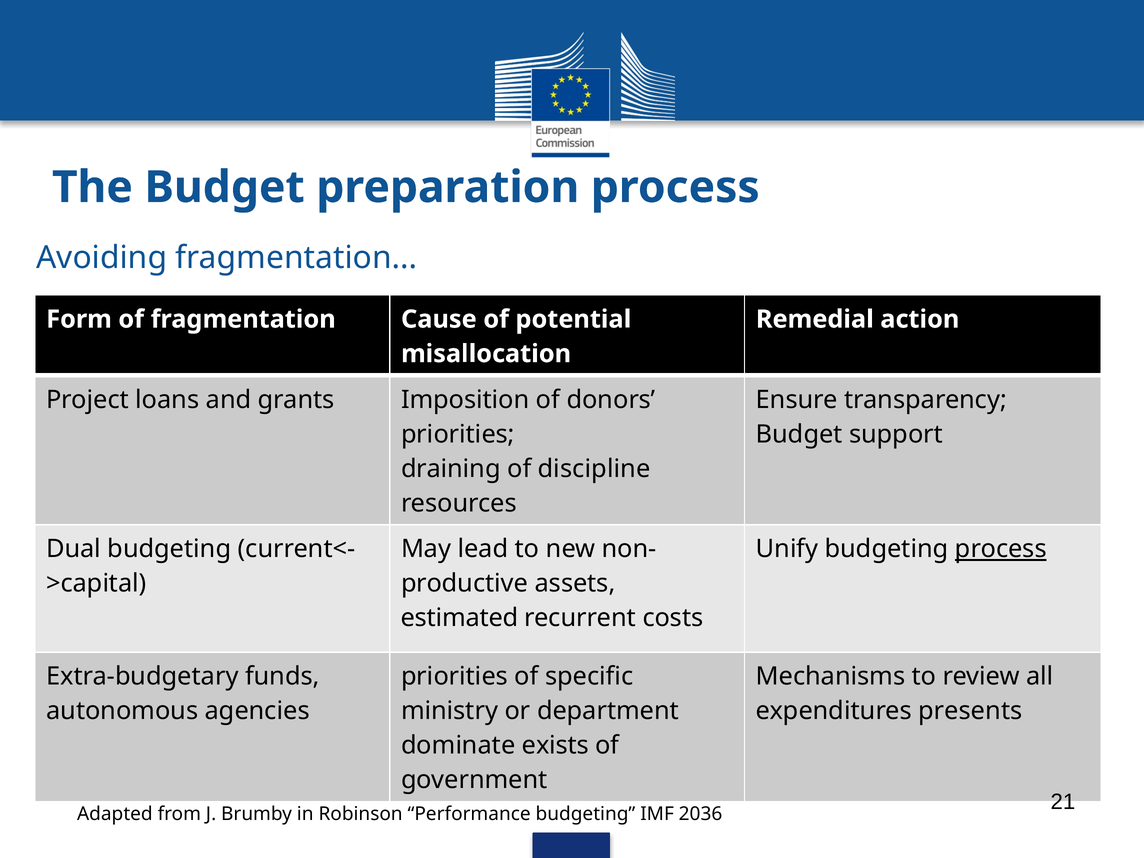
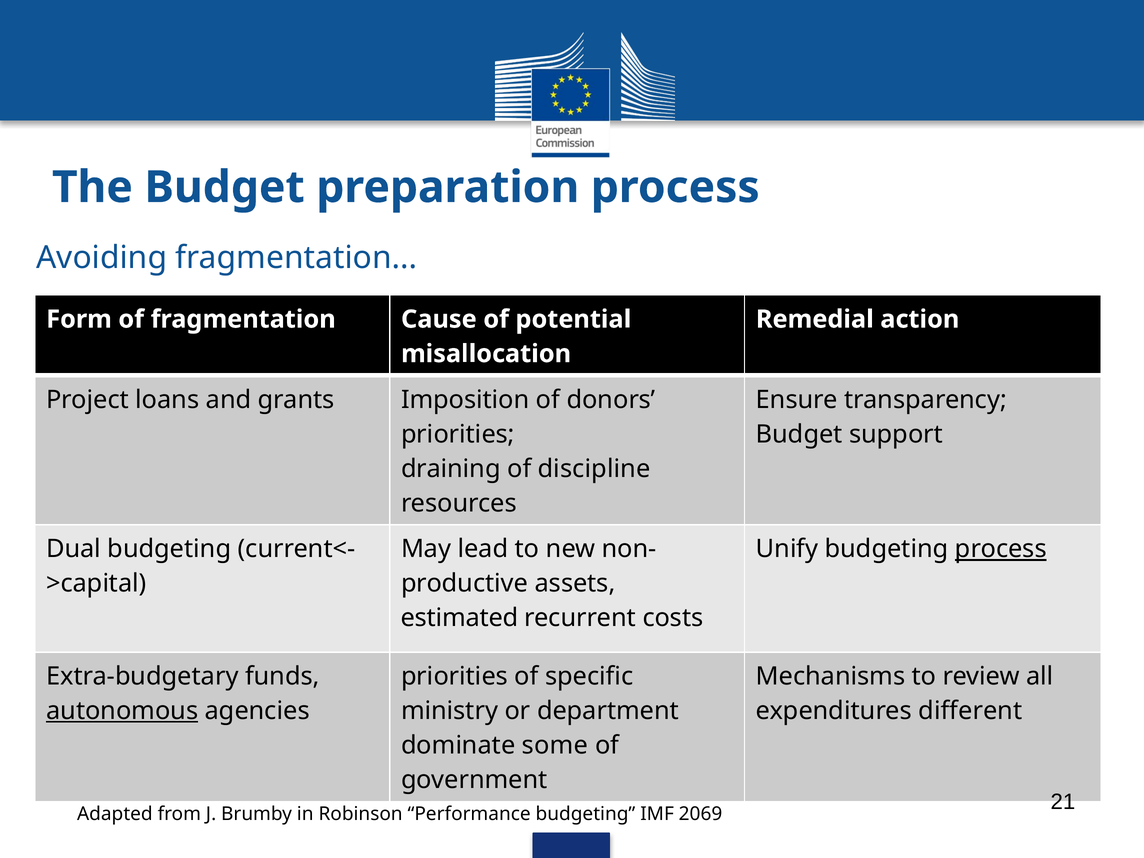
autonomous underline: none -> present
presents: presents -> different
exists: exists -> some
2036: 2036 -> 2069
